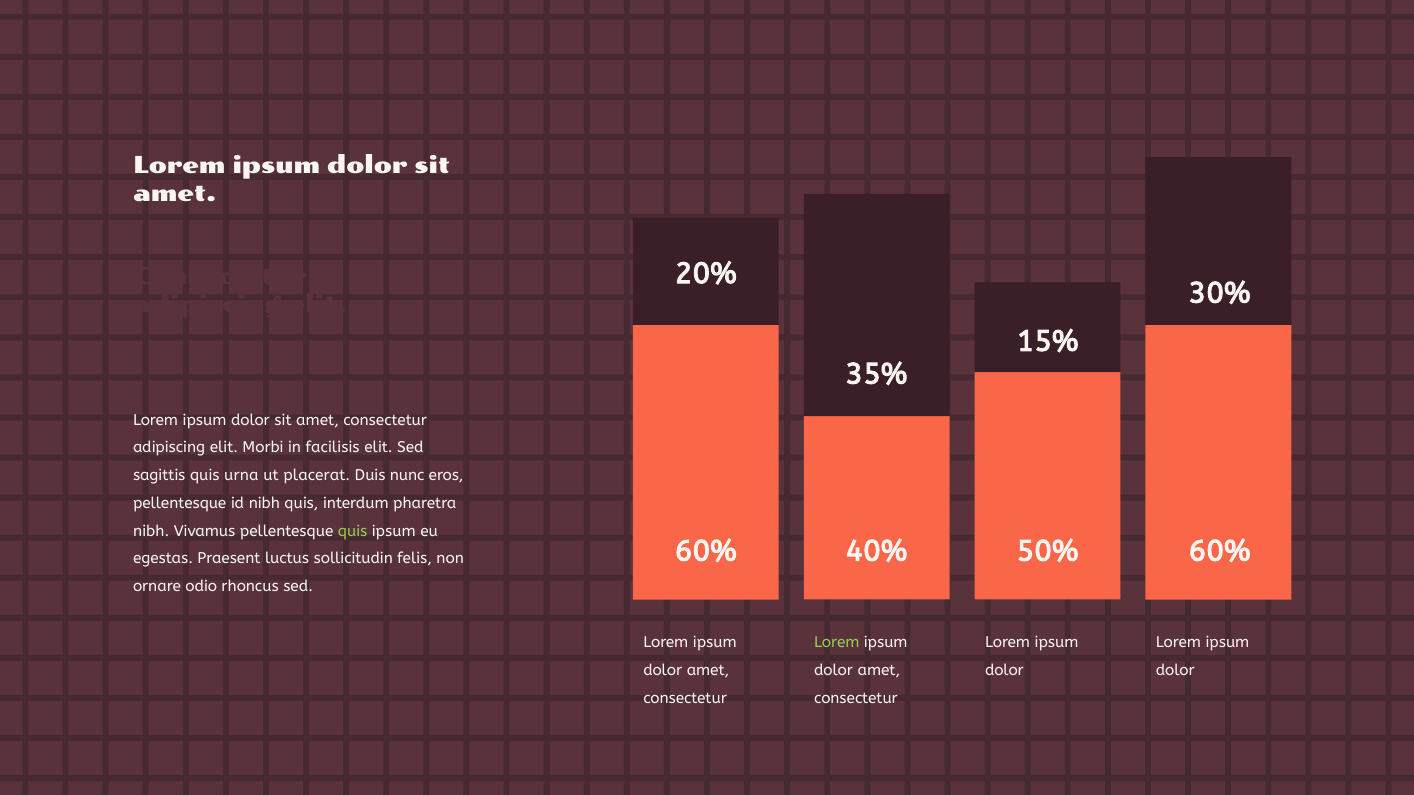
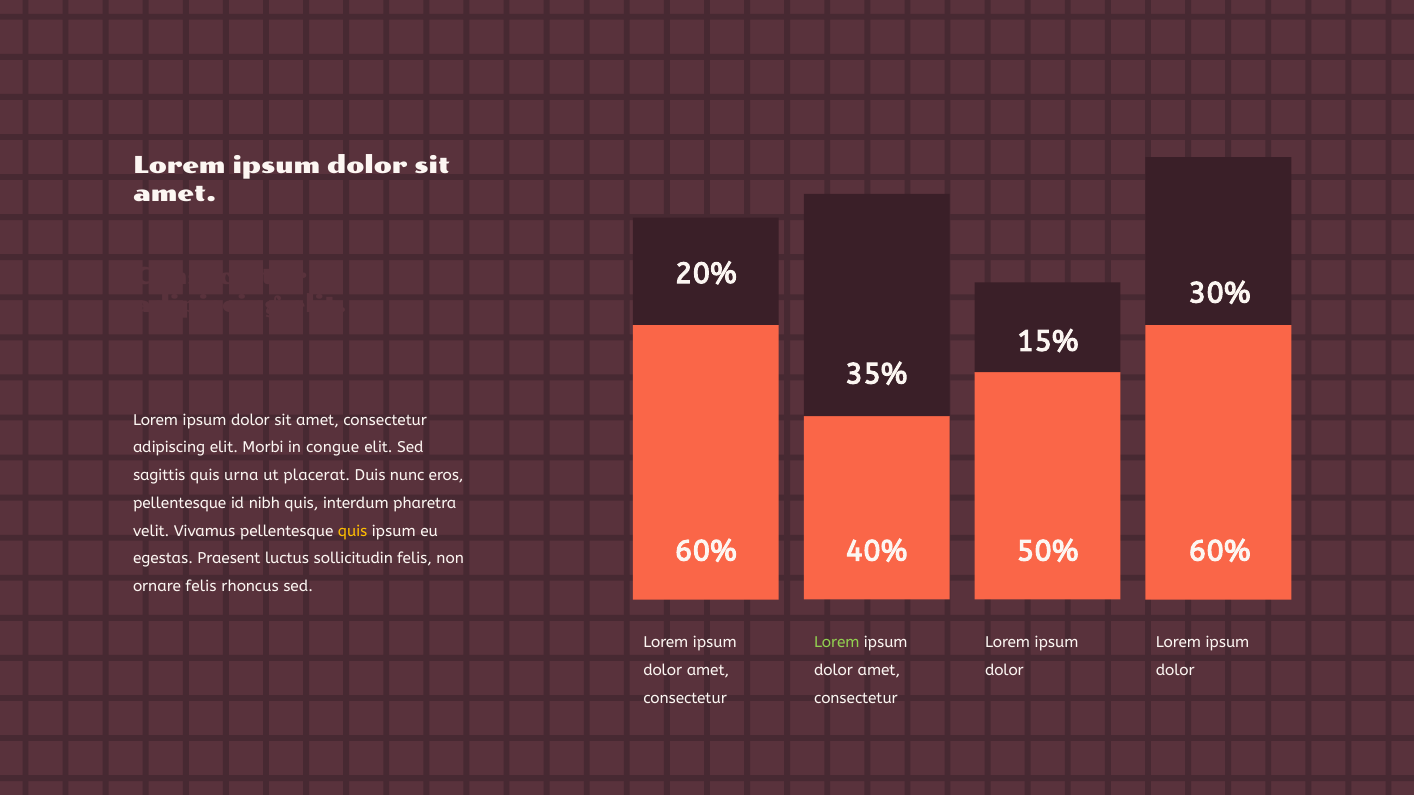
facilisis: facilisis -> congue
nibh at (151, 531): nibh -> velit
quis at (353, 531) colour: light green -> yellow
ornare odio: odio -> felis
